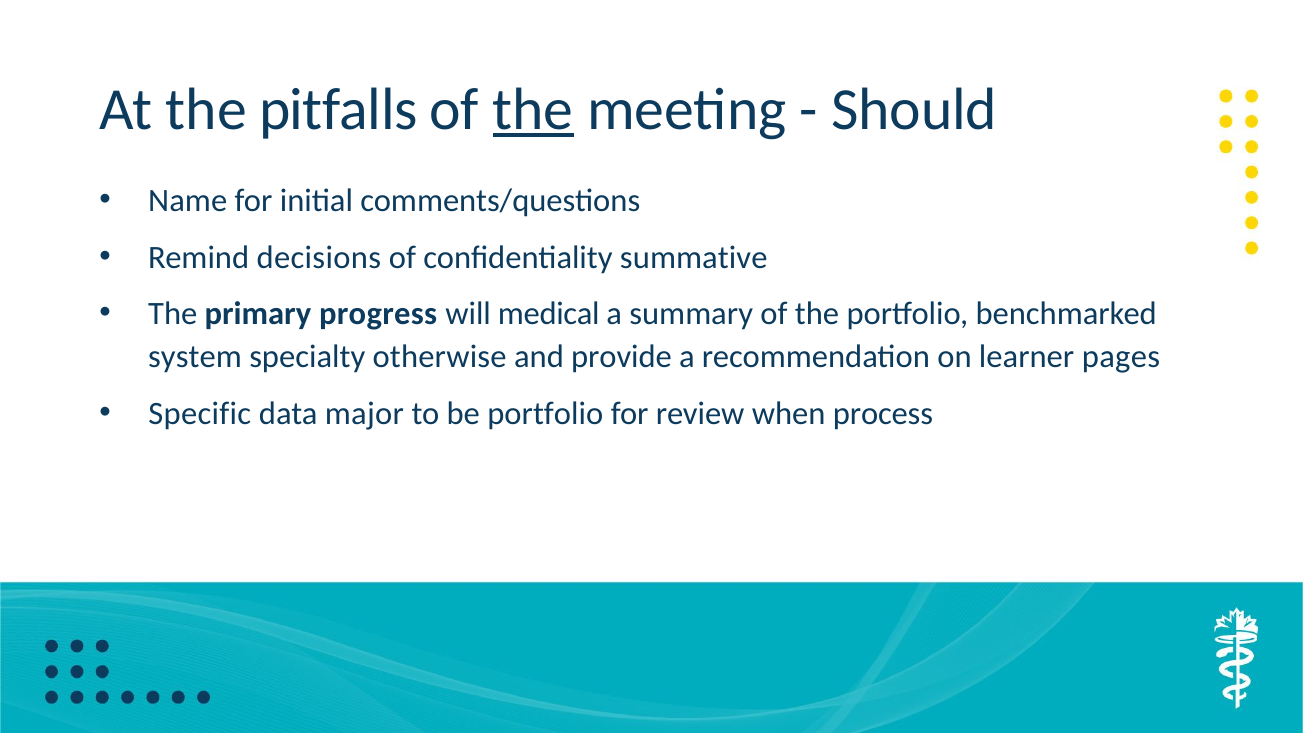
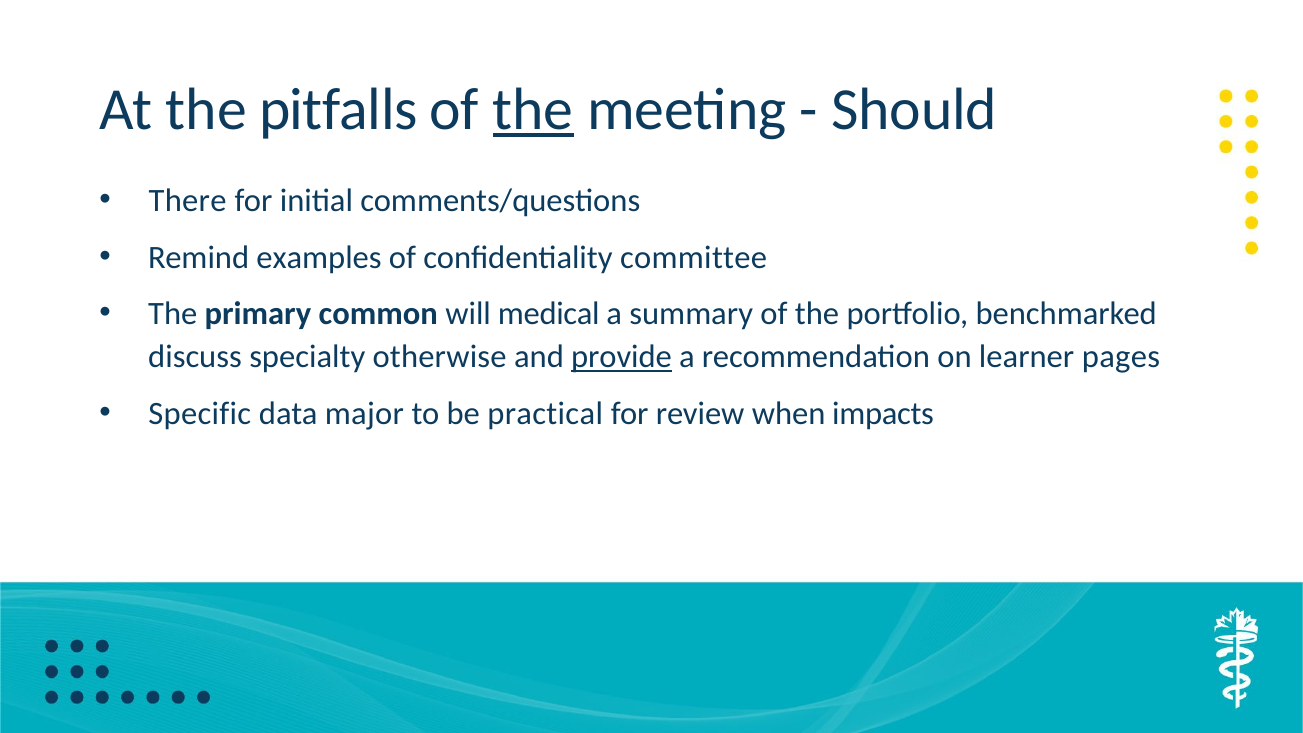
Name: Name -> There
decisions: decisions -> examples
summative: summative -> committee
progress: progress -> common
system: system -> discuss
provide underline: none -> present
be portfolio: portfolio -> practical
process: process -> impacts
